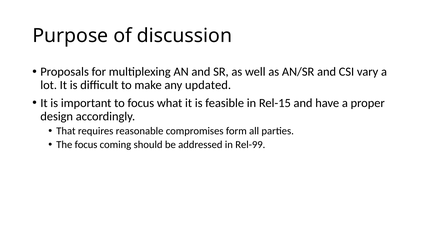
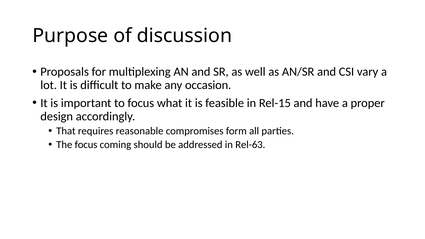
updated: updated -> occasion
Rel-99: Rel-99 -> Rel-63
